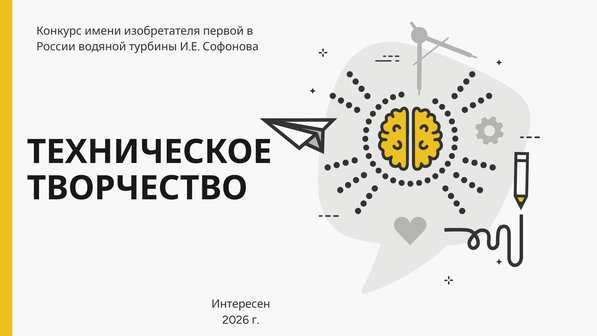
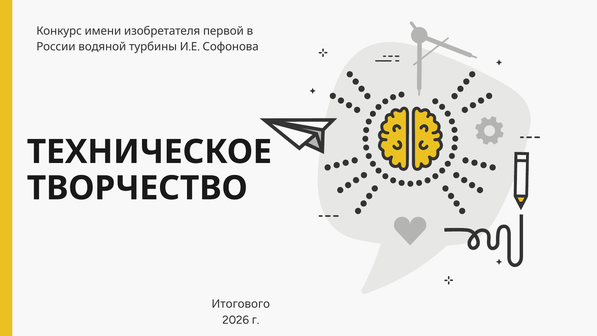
Интересен: Интересен -> Итогового
